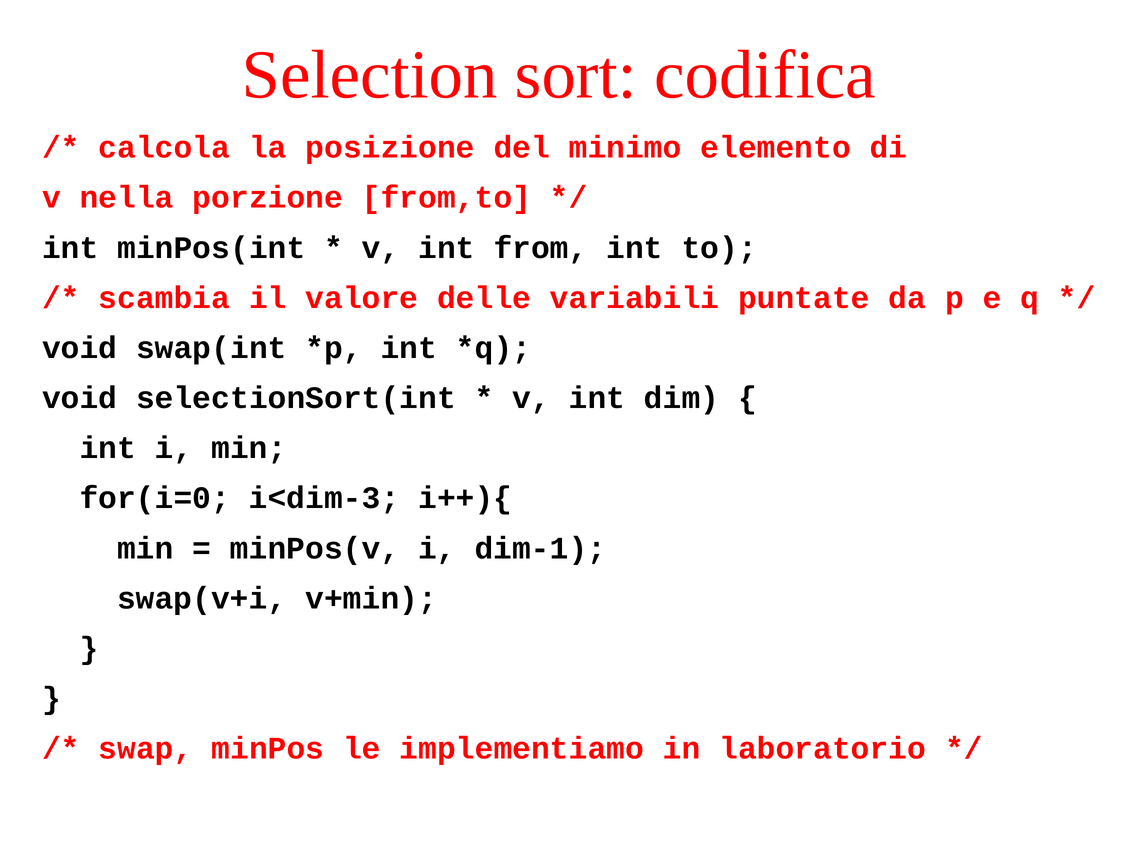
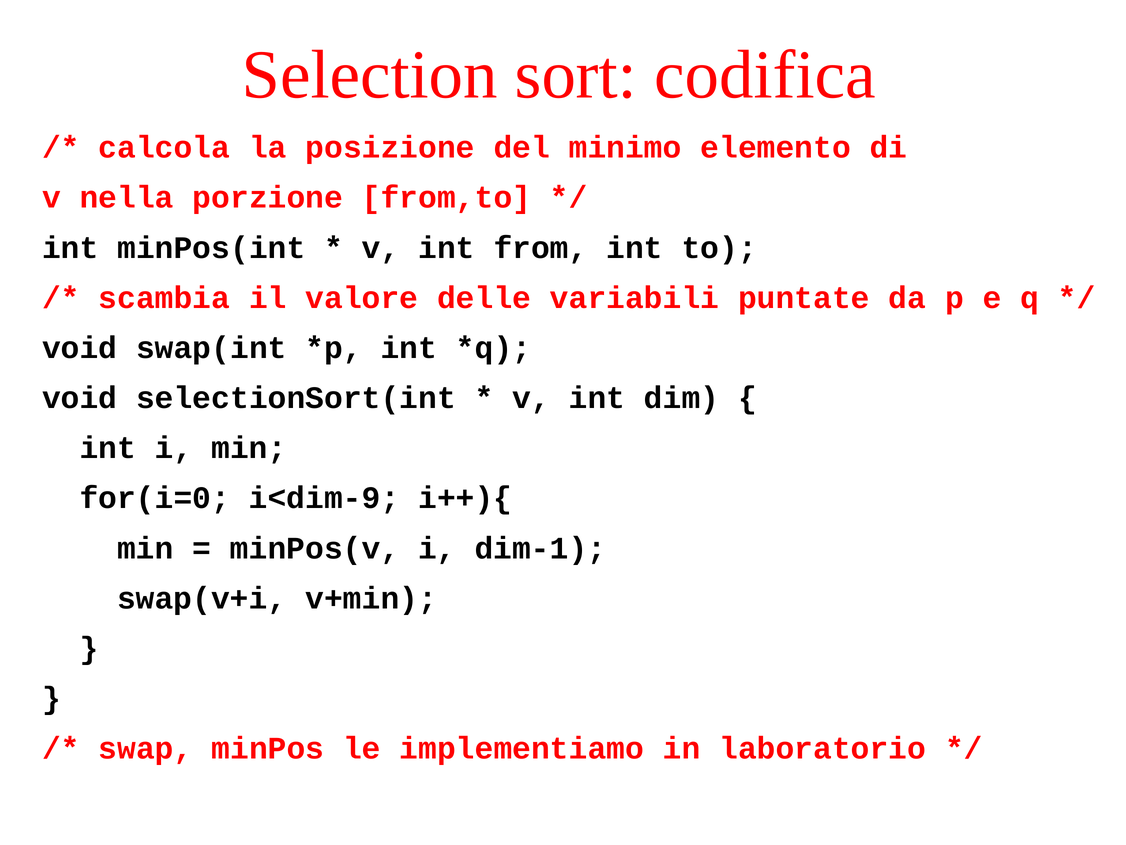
i<dim-3: i<dim-3 -> i<dim-9
